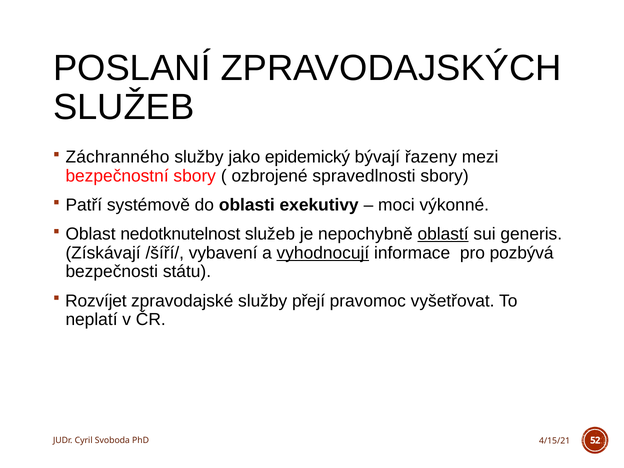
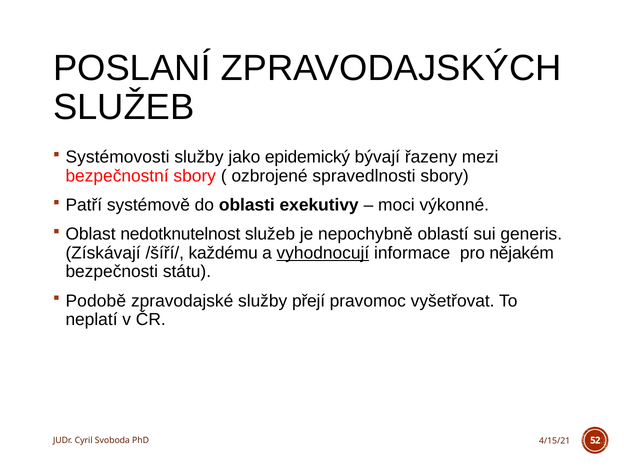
Záchranného: Záchranného -> Systémovosti
oblastí underline: present -> none
vybavení: vybavení -> každému
pozbývá: pozbývá -> nějakém
Rozvíjet: Rozvíjet -> Podobě
